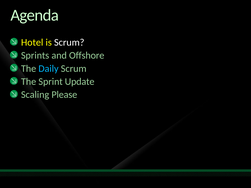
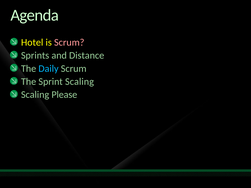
Scrum at (69, 42) colour: white -> pink
Offshore: Offshore -> Distance
Sprint Update: Update -> Scaling
